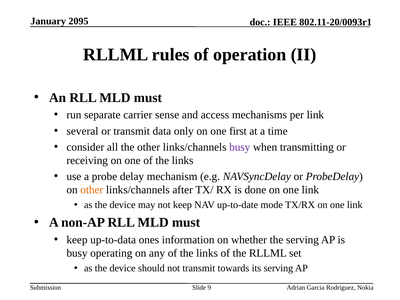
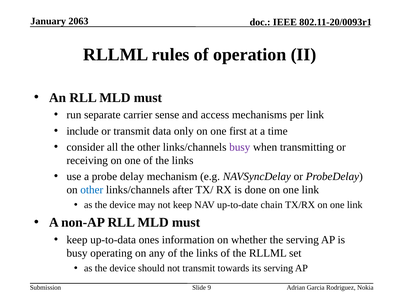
2095: 2095 -> 2063
several: several -> include
other at (92, 190) colour: orange -> blue
mode: mode -> chain
